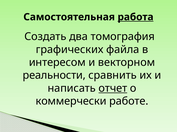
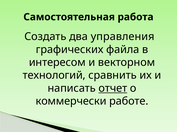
работа underline: present -> none
томография: томография -> управления
реальности: реальности -> технологий
